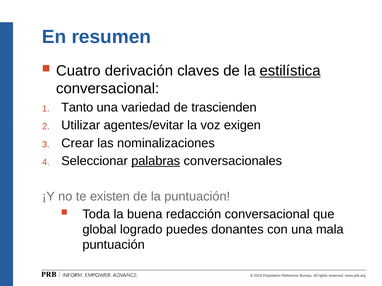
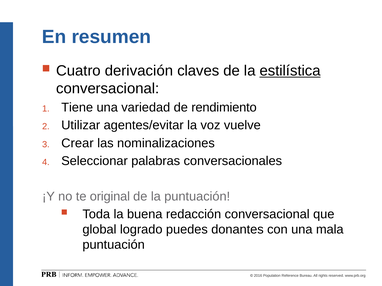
Tanto: Tanto -> Tiene
trascienden: trascienden -> rendimiento
exigen: exigen -> vuelve
palabras underline: present -> none
existen: existen -> original
